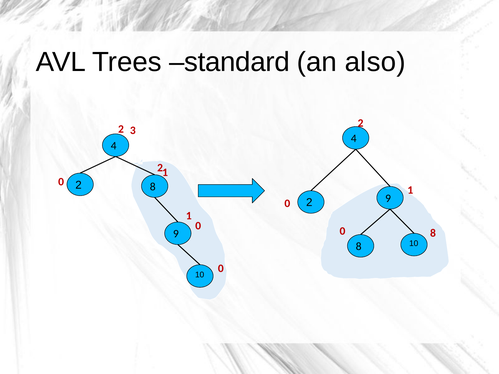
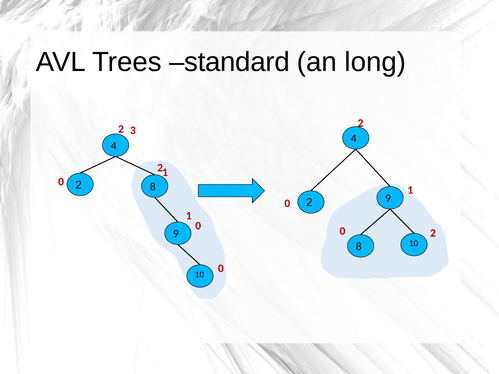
also: also -> long
8 at (433, 233): 8 -> 2
